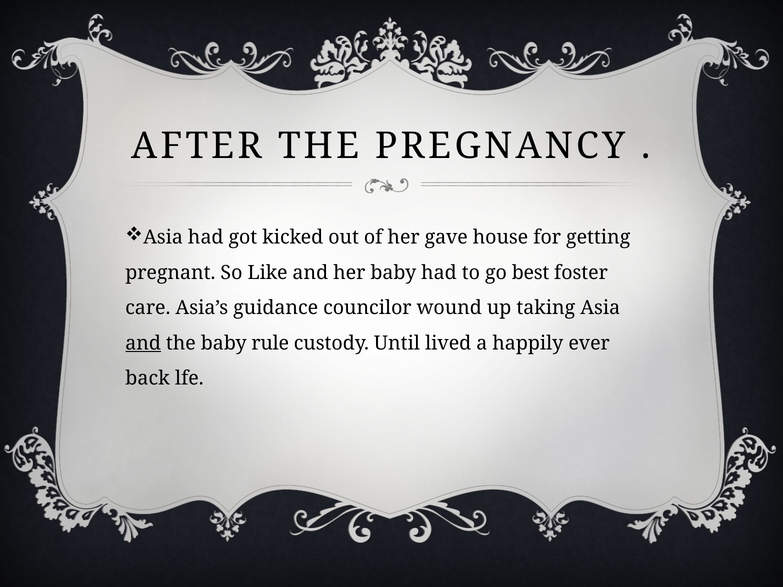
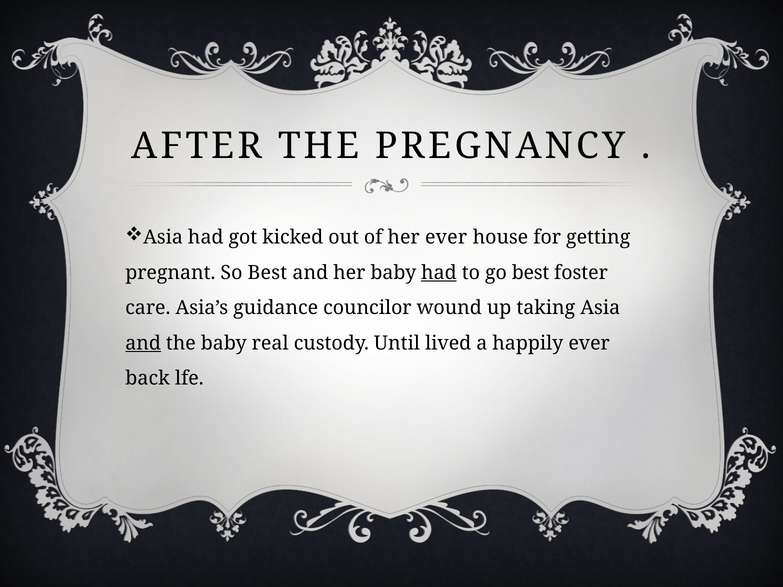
her gave: gave -> ever
So Like: Like -> Best
had at (439, 273) underline: none -> present
rule: rule -> real
